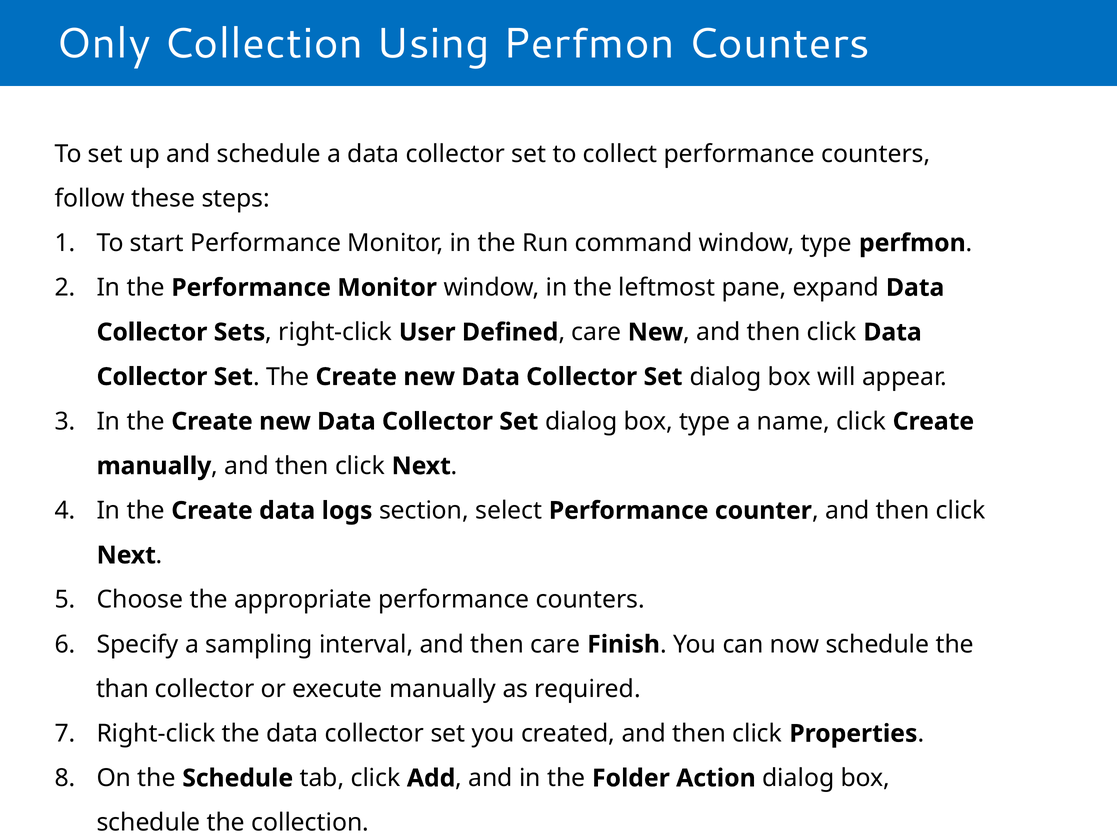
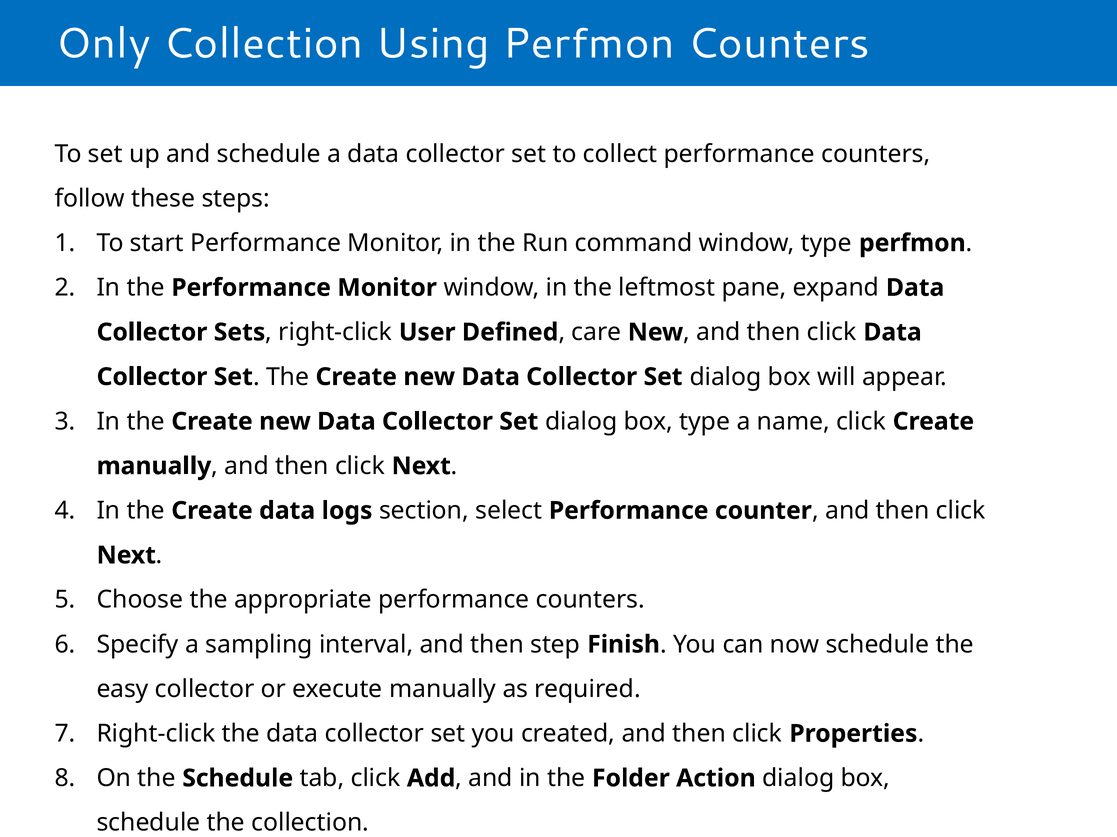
then care: care -> step
than: than -> easy
